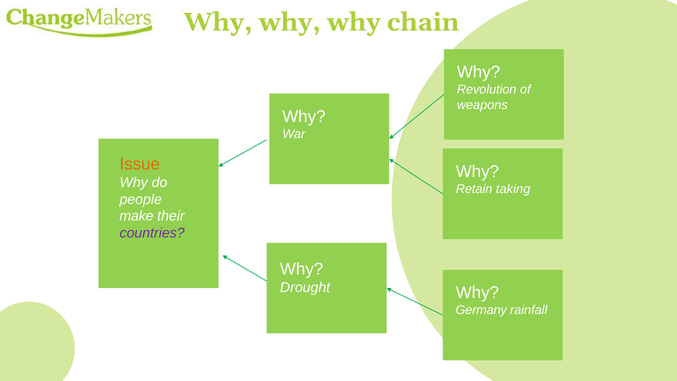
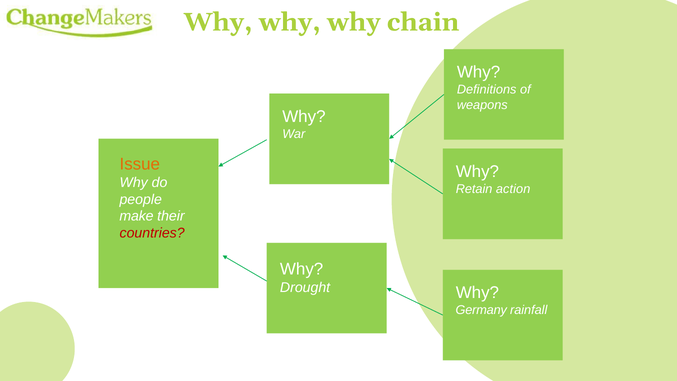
Revolution: Revolution -> Definitions
taking: taking -> action
countries colour: purple -> red
